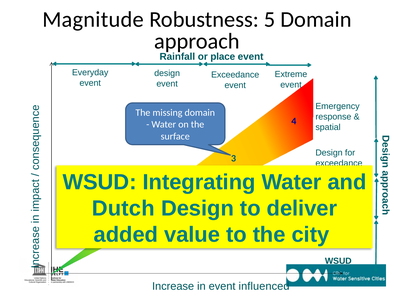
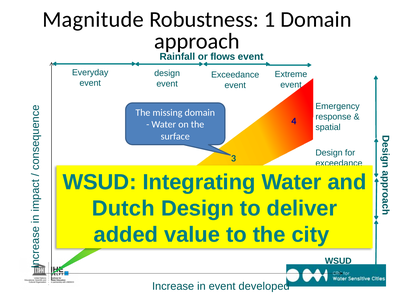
Robustness 5: 5 -> 1
place: place -> flows
influenced: influenced -> developed
